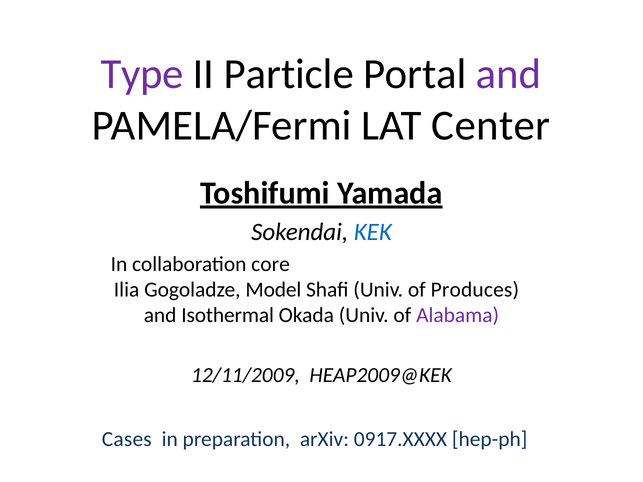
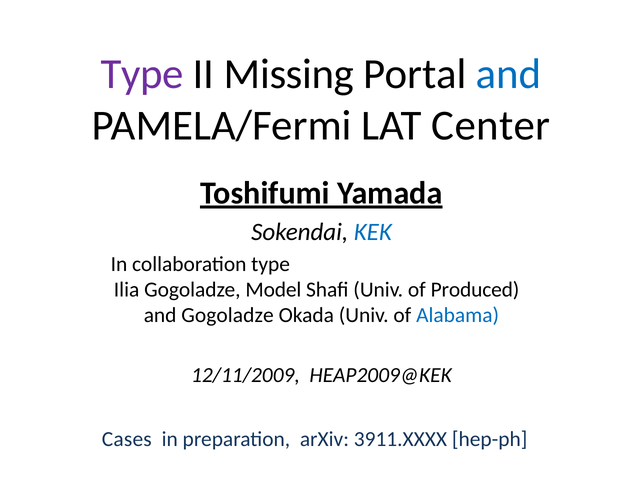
Particle: Particle -> Missing
and at (509, 74) colour: purple -> blue
collaboration core: core -> type
Produces: Produces -> Produced
and Isothermal: Isothermal -> Gogoladze
Alabama colour: purple -> blue
0917.XXXX: 0917.XXXX -> 3911.XXXX
